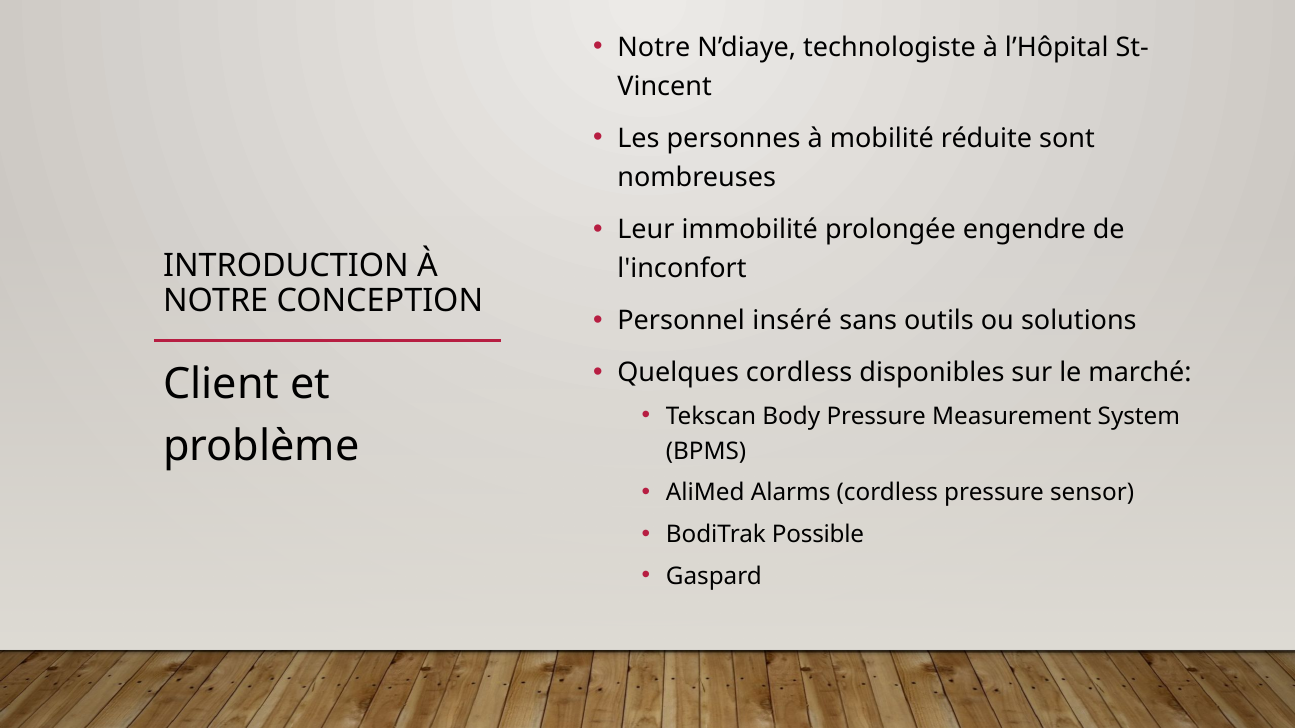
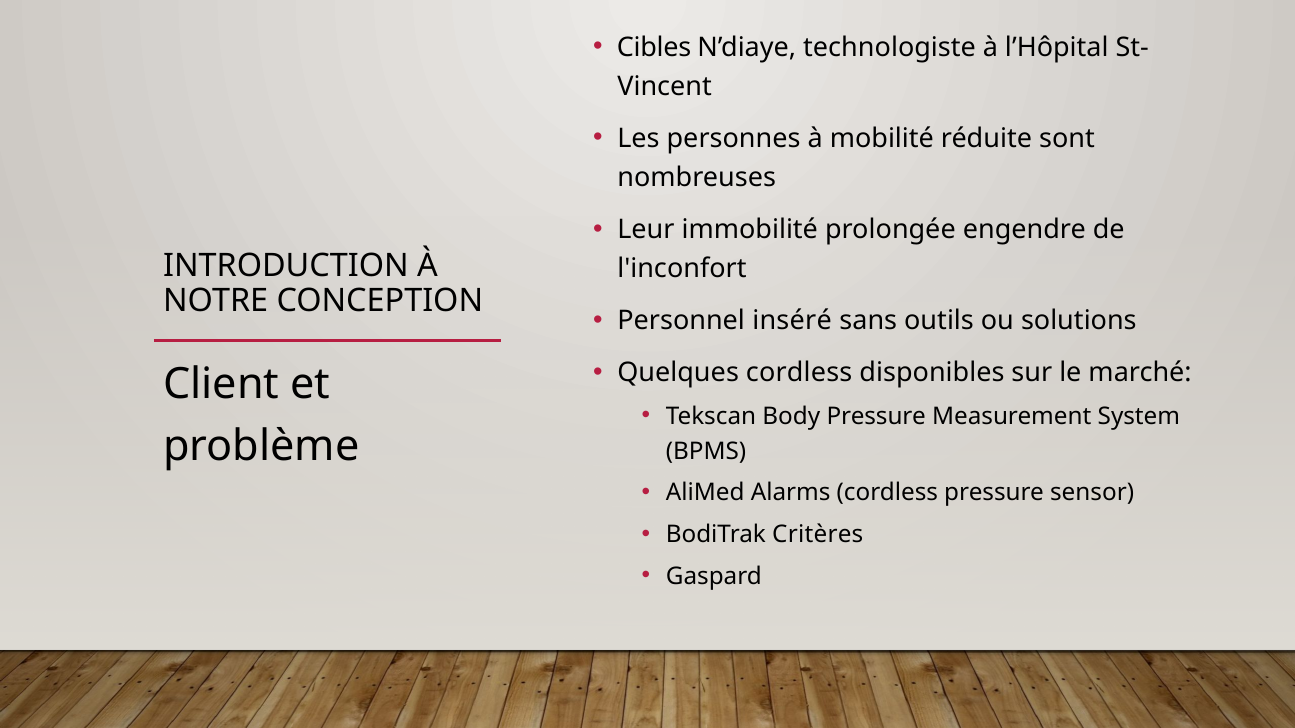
Notre at (654, 47): Notre -> Cibles
Possible: Possible -> Critères
